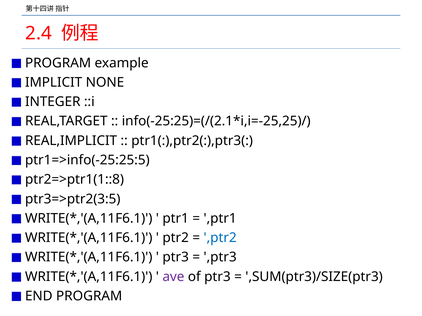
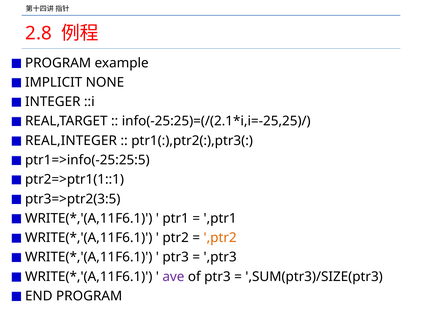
2.4: 2.4 -> 2.8
REAL,IMPLICIT: REAL,IMPLICIT -> REAL,INTEGER
ptr2=>ptr1(1::8: ptr2=>ptr1(1::8 -> ptr2=>ptr1(1::1
,ptr2 colour: blue -> orange
